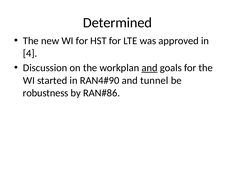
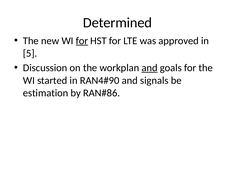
for at (82, 41) underline: none -> present
4: 4 -> 5
tunnel: tunnel -> signals
robustness: robustness -> estimation
